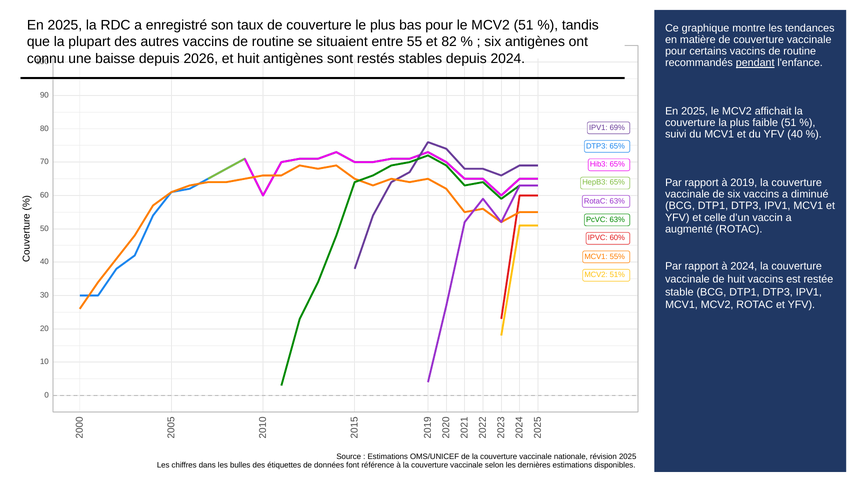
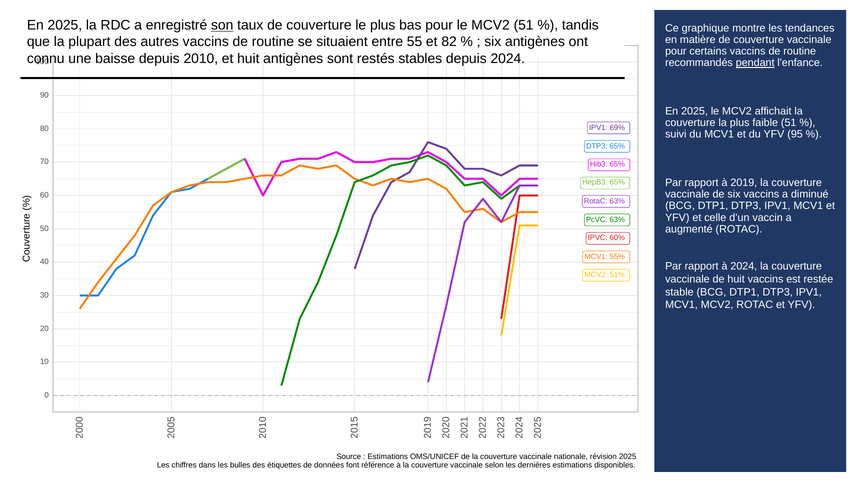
son underline: none -> present
2026: 2026 -> 2010
YFV 40: 40 -> 95
